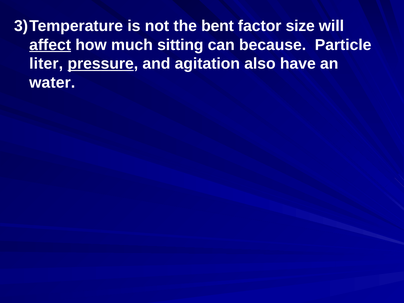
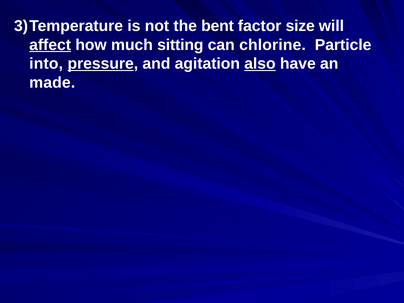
because: because -> chlorine
liter: liter -> into
also underline: none -> present
water: water -> made
